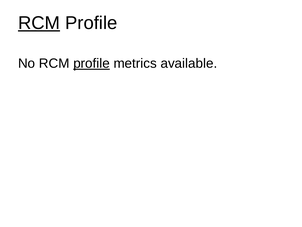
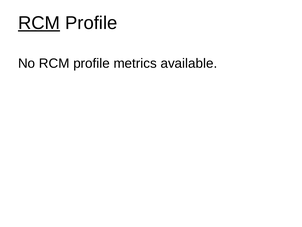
profile at (92, 63) underline: present -> none
